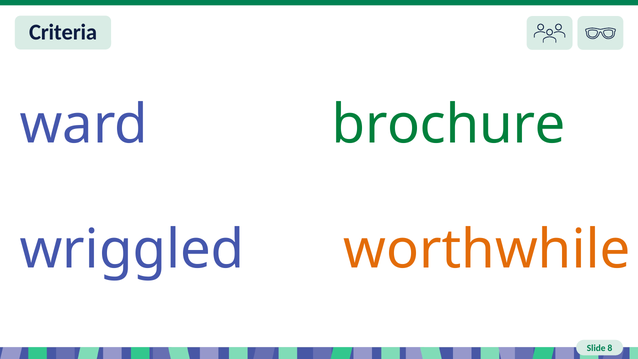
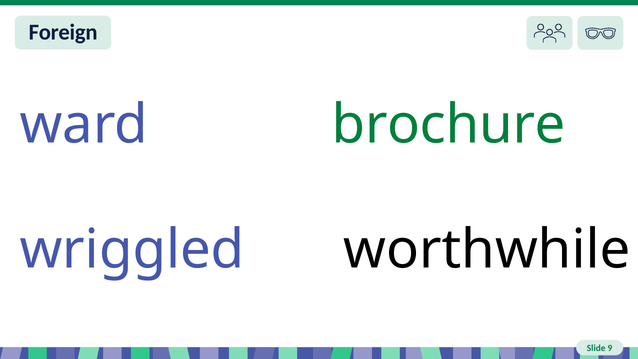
Criteria: Criteria -> Foreign
worthwhile colour: orange -> black
8: 8 -> 9
